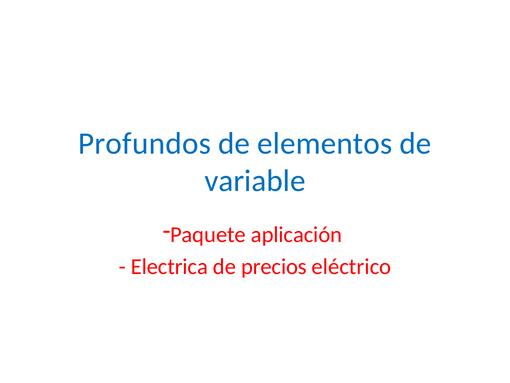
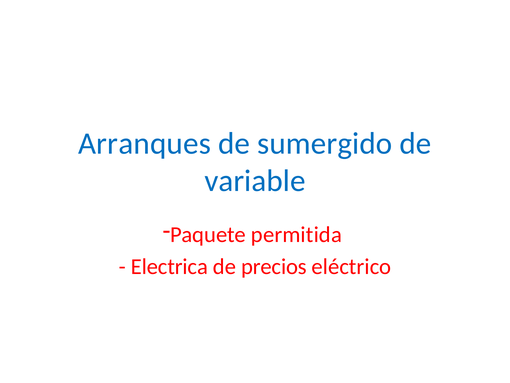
Profundos: Profundos -> Arranques
elementos: elementos -> sumergido
aplicación: aplicación -> permitida
